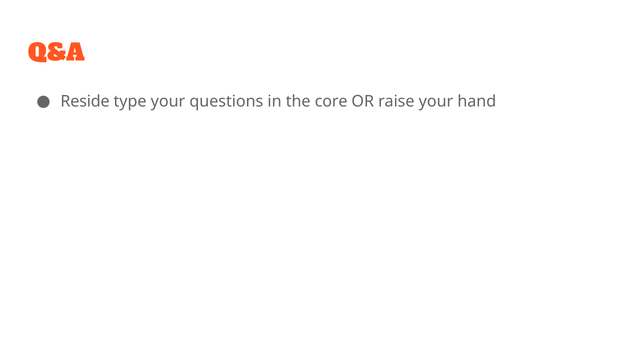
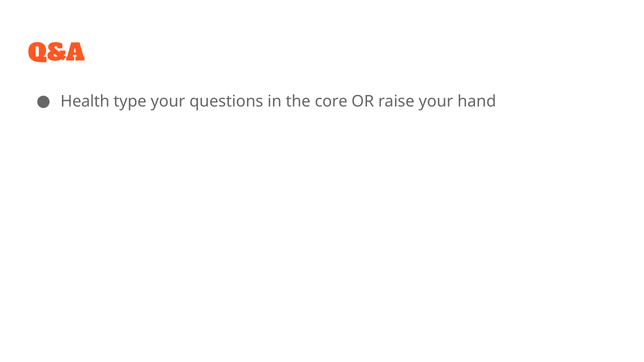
Reside: Reside -> Health
